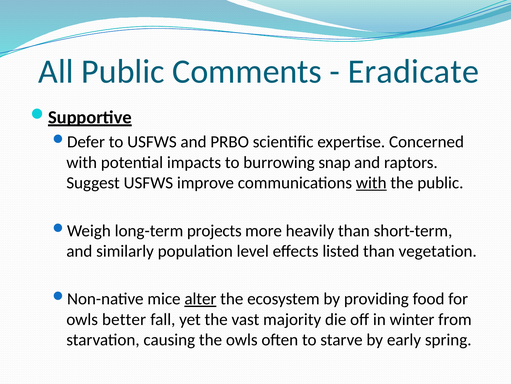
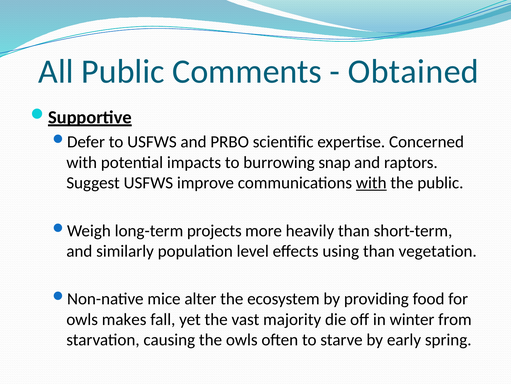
Eradicate: Eradicate -> Obtained
listed: listed -> using
alter underline: present -> none
better: better -> makes
